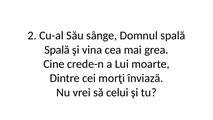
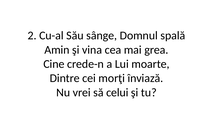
Spală at (57, 50): Spală -> Amin
